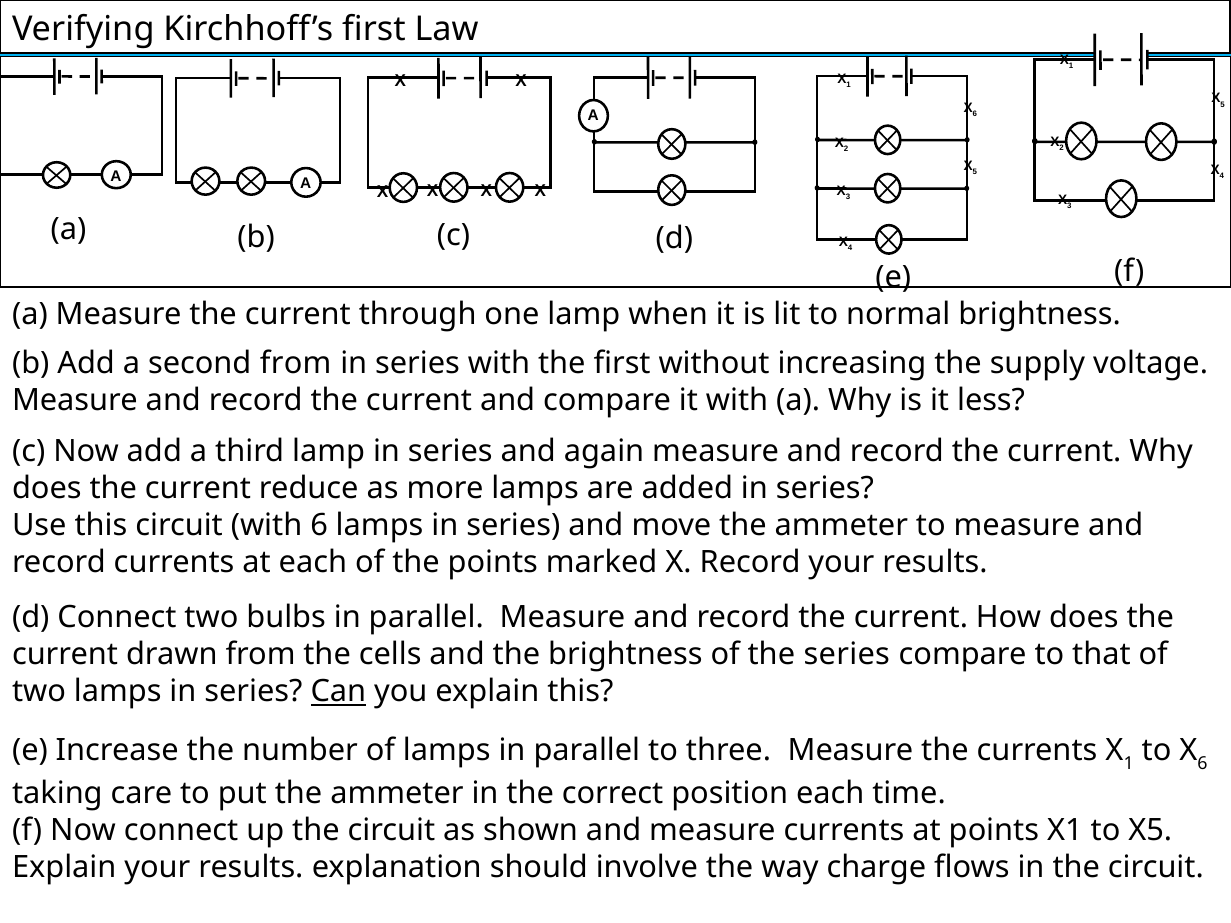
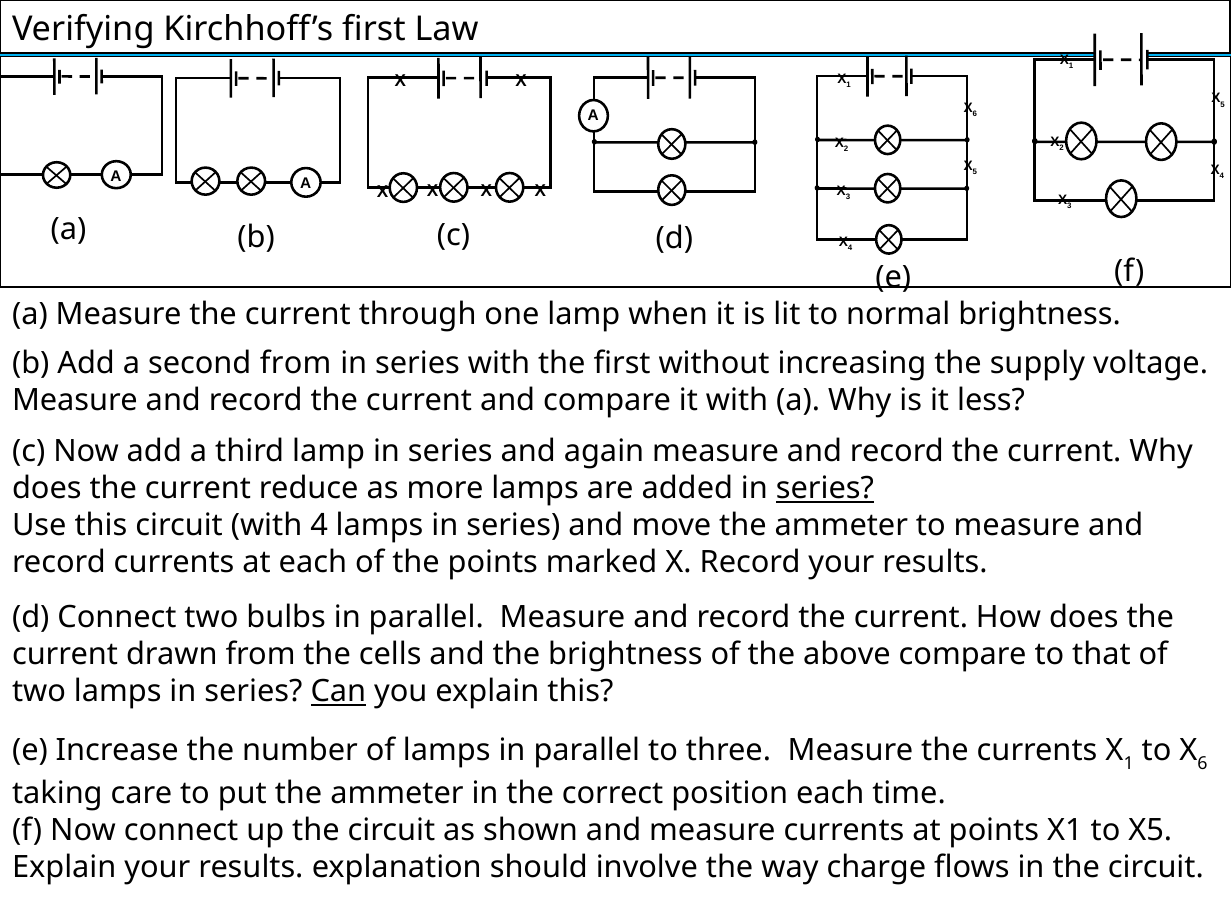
series at (825, 489) underline: none -> present
with 6: 6 -> 4
the series: series -> above
